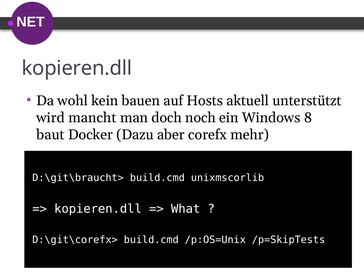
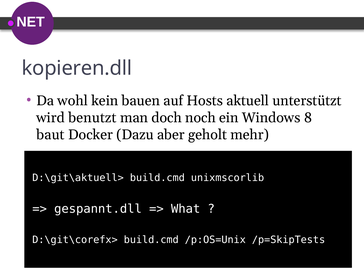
mancht: mancht -> benutzt
corefx: corefx -> geholt
D:\git\braucht>: D:\git\braucht> -> D:\git\aktuell>
kopieren.dll at (98, 209): kopieren.dll -> gespannt.dll
